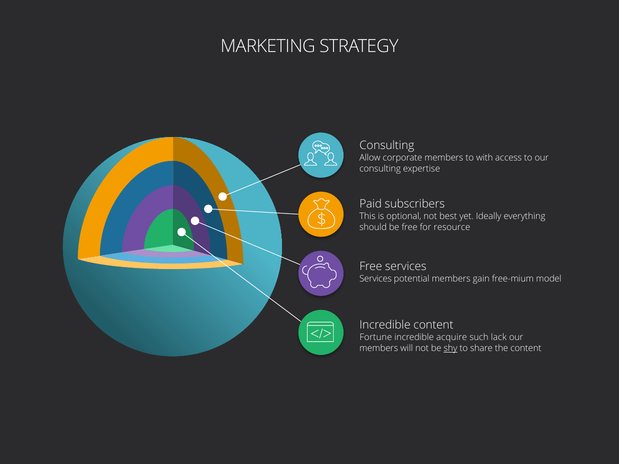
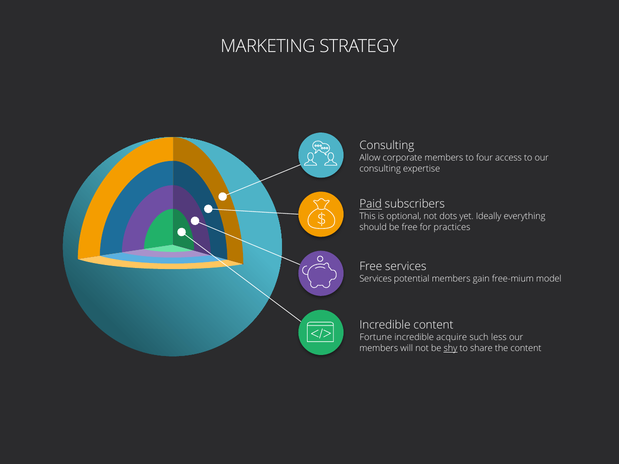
with: with -> four
Paid underline: none -> present
best: best -> dots
resource: resource -> practices
lack: lack -> less
